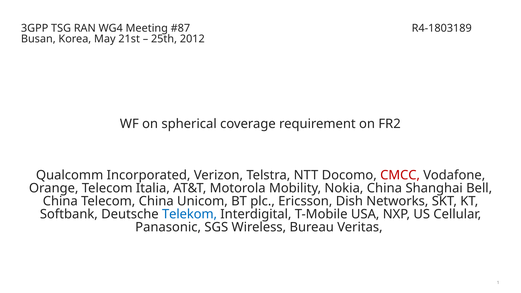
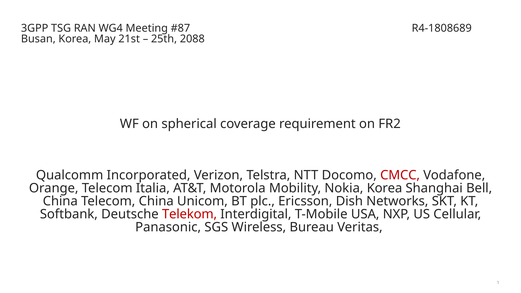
R4-1803189: R4-1803189 -> R4-1808689
2012: 2012 -> 2088
Nokia China: China -> Korea
Telekom colour: blue -> red
